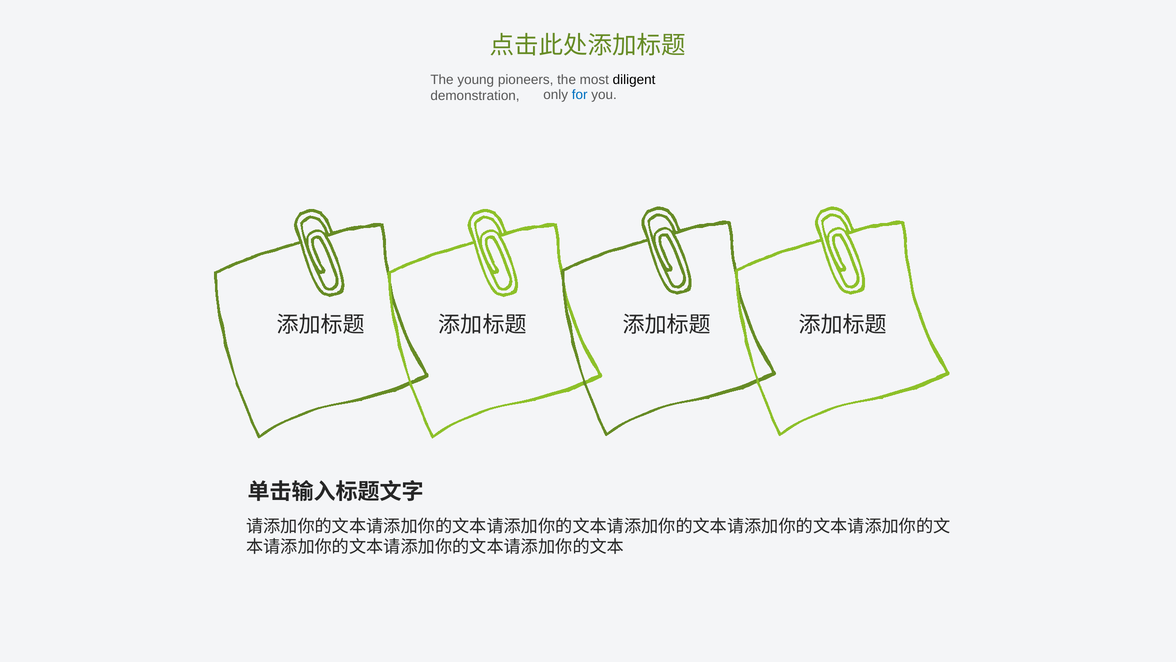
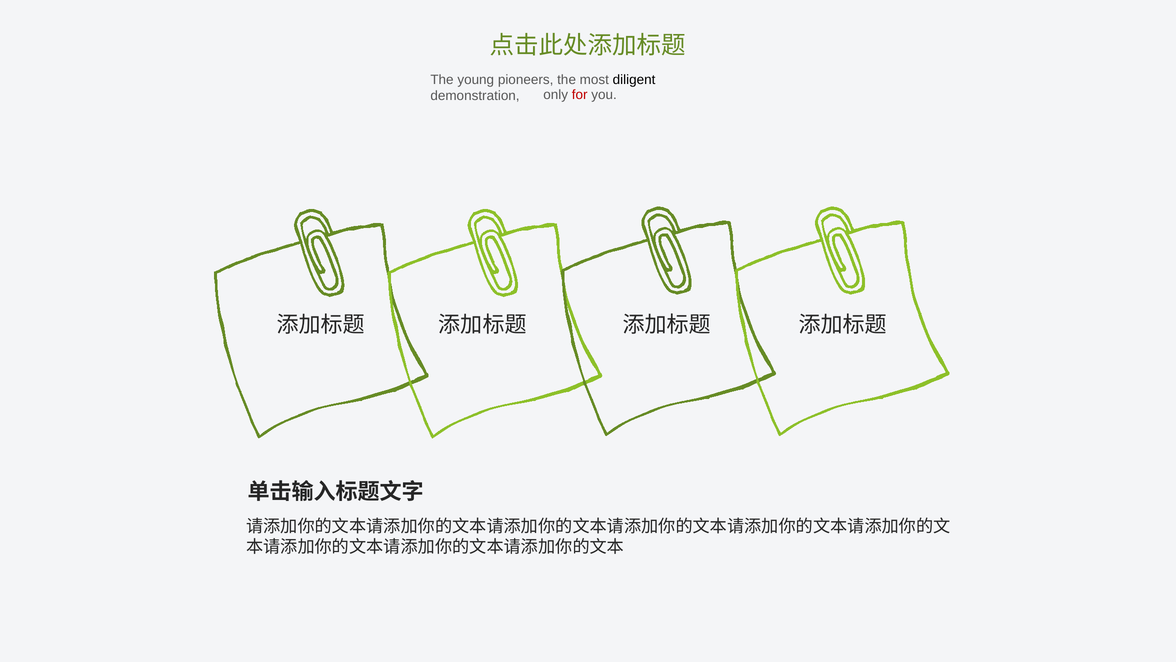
for colour: blue -> red
